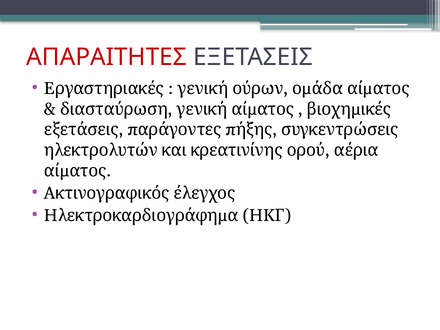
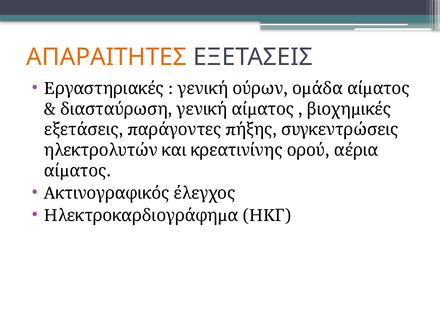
ΑΠΑΡΑΙΤΗΤΕΣ colour: red -> orange
